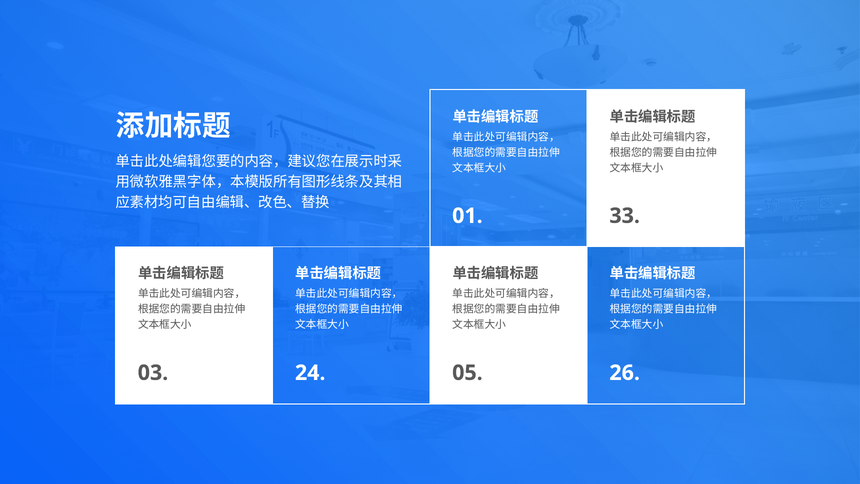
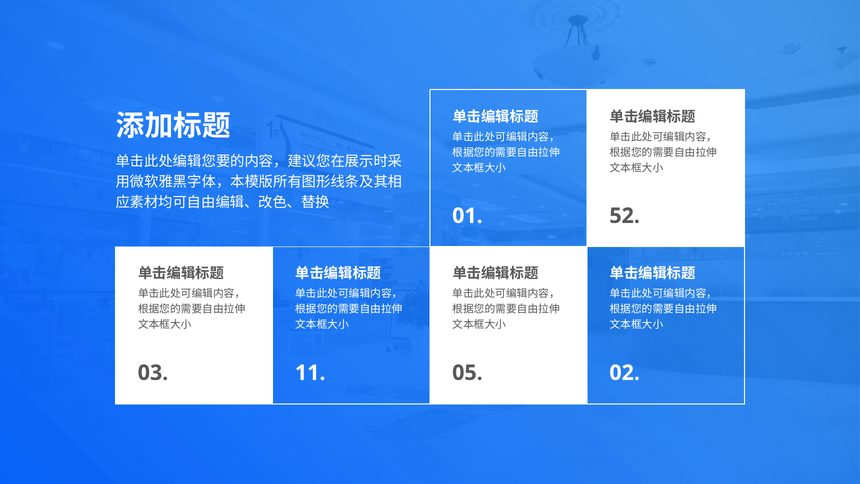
33: 33 -> 52
24: 24 -> 11
26: 26 -> 02
